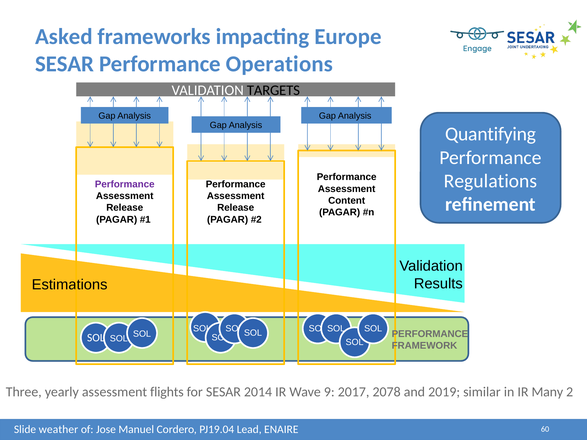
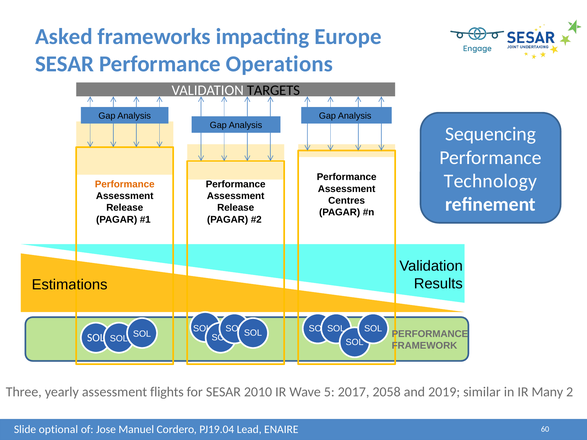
Quantifying: Quantifying -> Sequencing
Regulations: Regulations -> Technology
Performance at (125, 184) colour: purple -> orange
Content: Content -> Centres
2014: 2014 -> 2010
9: 9 -> 5
2078: 2078 -> 2058
weather: weather -> optional
